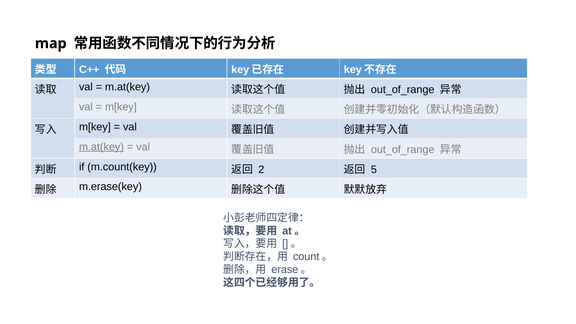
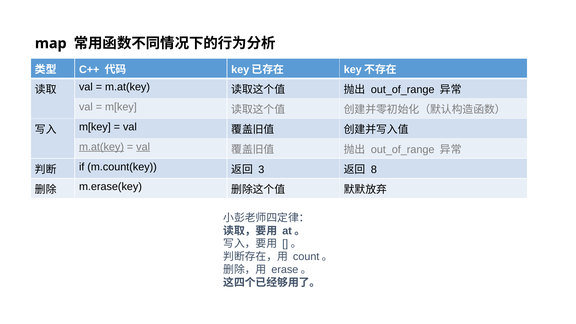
val at (143, 147) underline: none -> present
2: 2 -> 3
5: 5 -> 8
